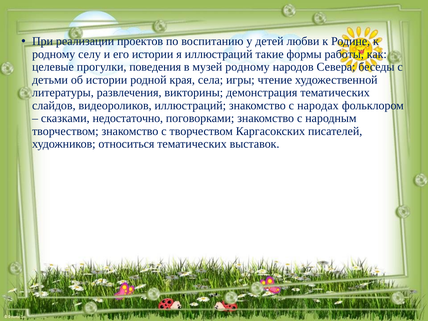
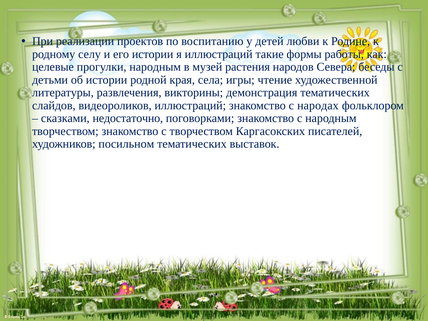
прогулки поведения: поведения -> народным
музей родному: родному -> растения
относиться: относиться -> посильном
